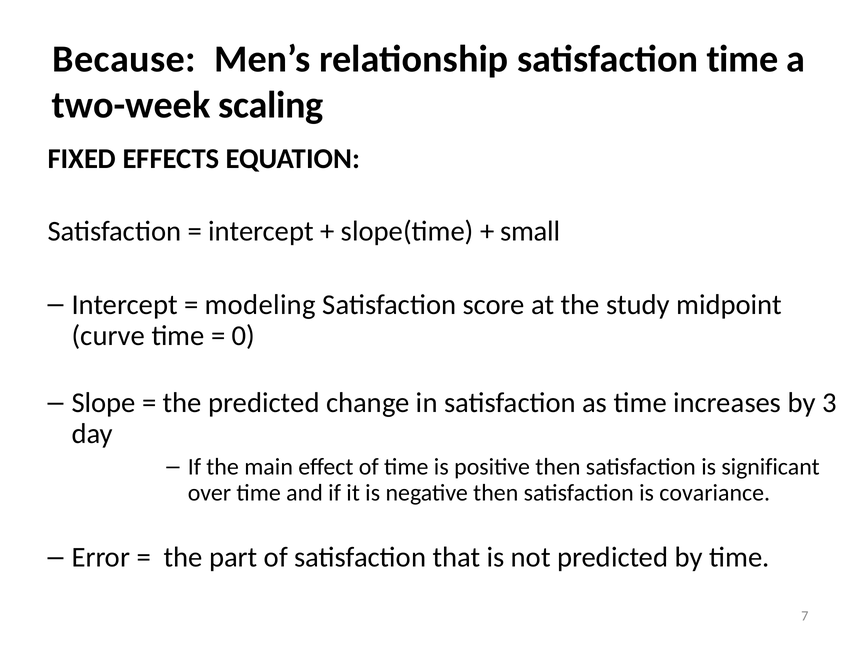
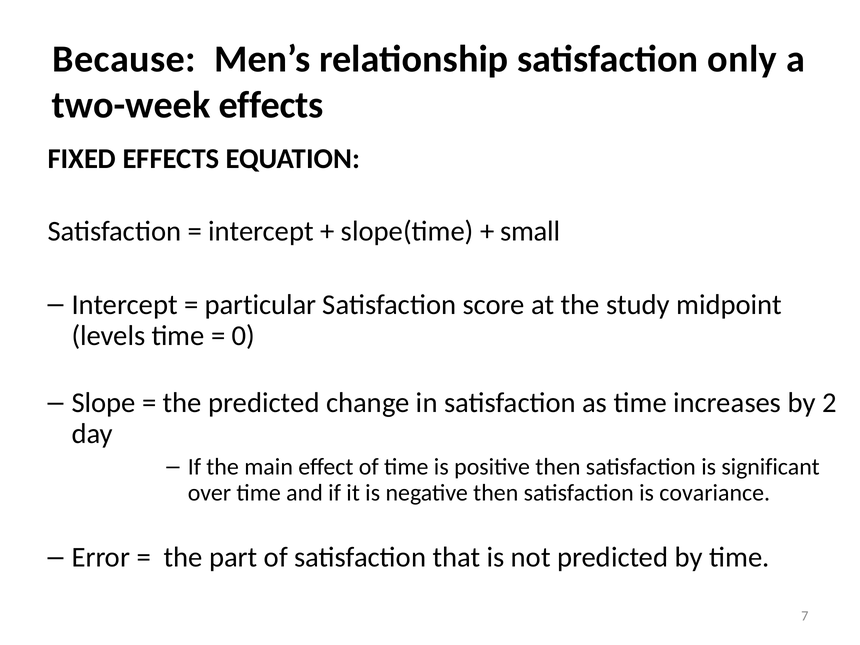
satisfaction time: time -> only
two-week scaling: scaling -> effects
modeling: modeling -> particular
curve: curve -> levels
3: 3 -> 2
